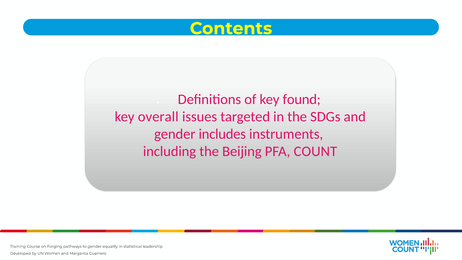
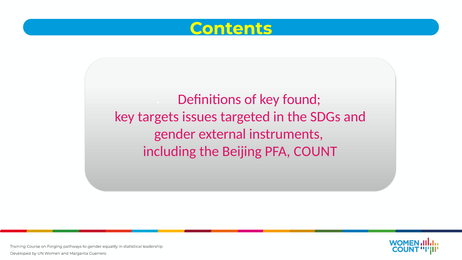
overall: overall -> targets
includes: includes -> external
